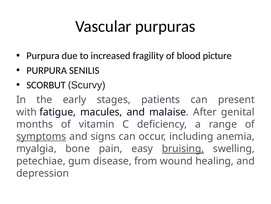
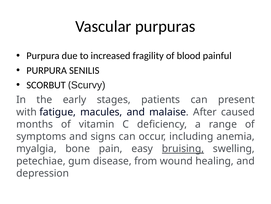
picture: picture -> painful
genital: genital -> caused
symptoms underline: present -> none
